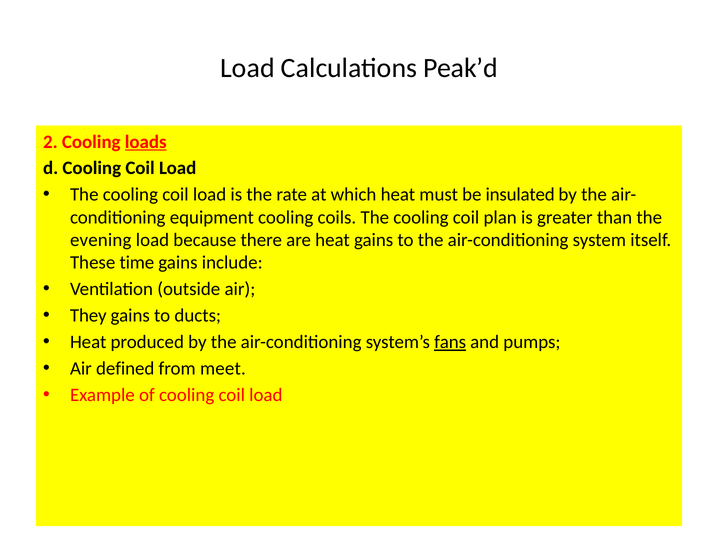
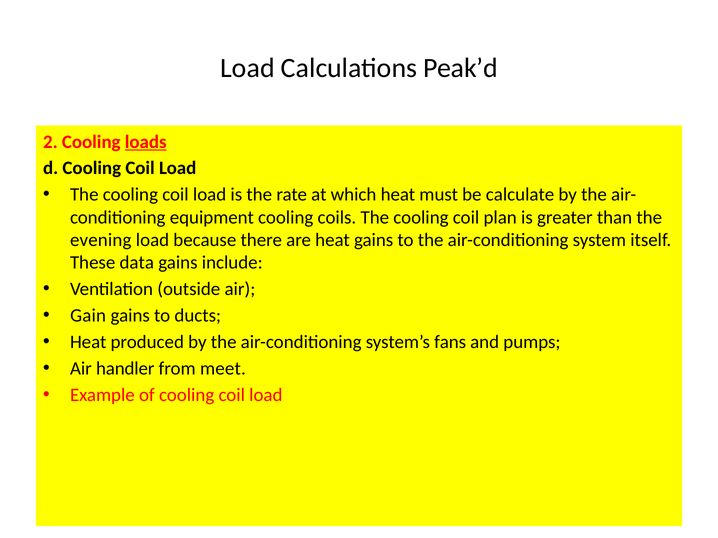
insulated: insulated -> calculate
time: time -> data
They: They -> Gain
fans underline: present -> none
defined: defined -> handler
